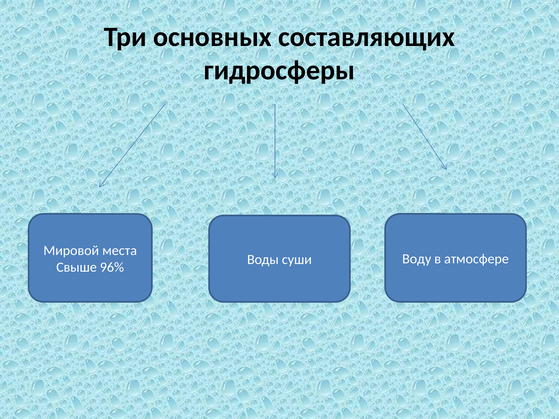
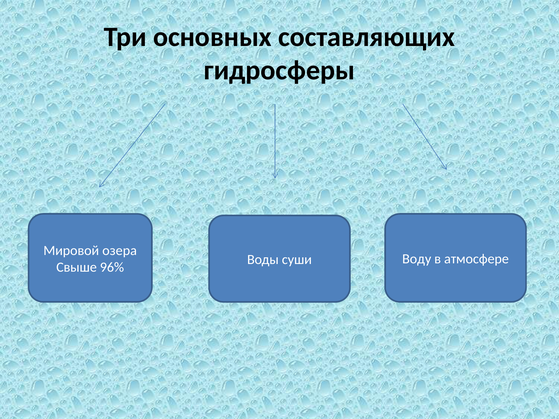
места: места -> озера
